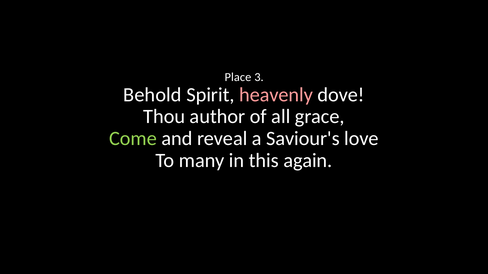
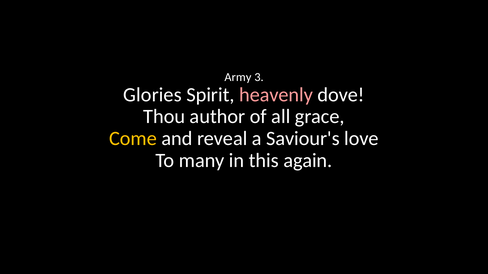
Place: Place -> Army
Behold: Behold -> Glories
Come colour: light green -> yellow
